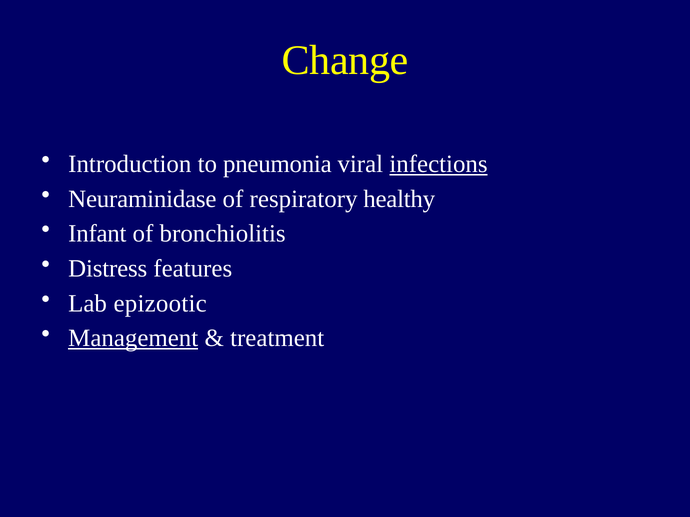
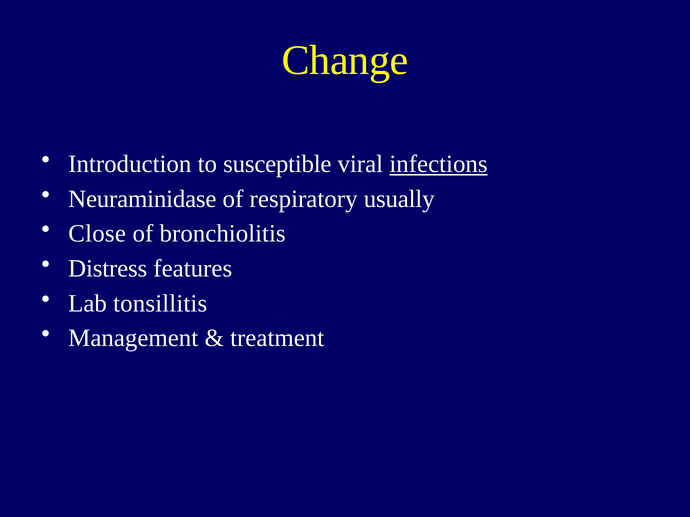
pneumonia: pneumonia -> susceptible
healthy: healthy -> usually
Infant: Infant -> Close
epizootic: epizootic -> tonsillitis
Management underline: present -> none
